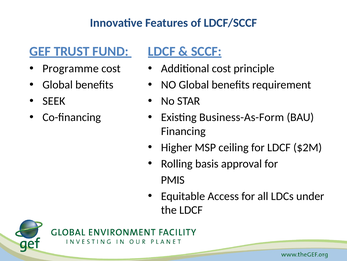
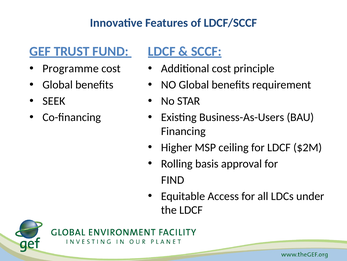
Business-As-Form: Business-As-Form -> Business-As-Users
PMIS: PMIS -> FIND
